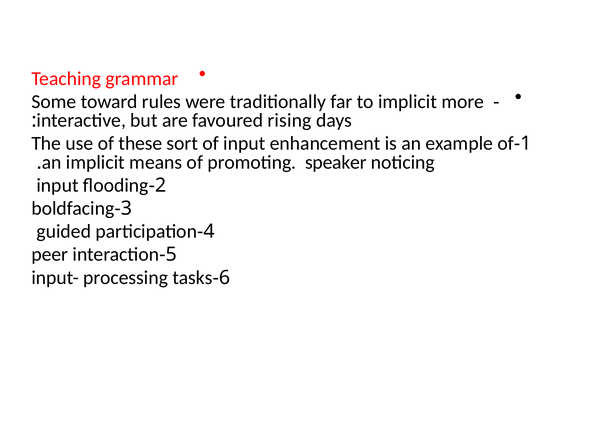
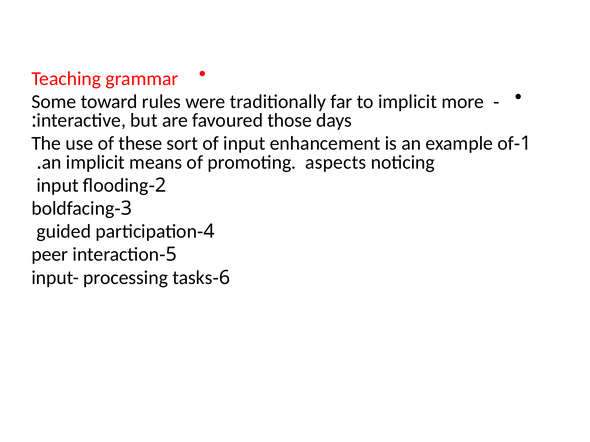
rising: rising -> those
speaker: speaker -> aspects
